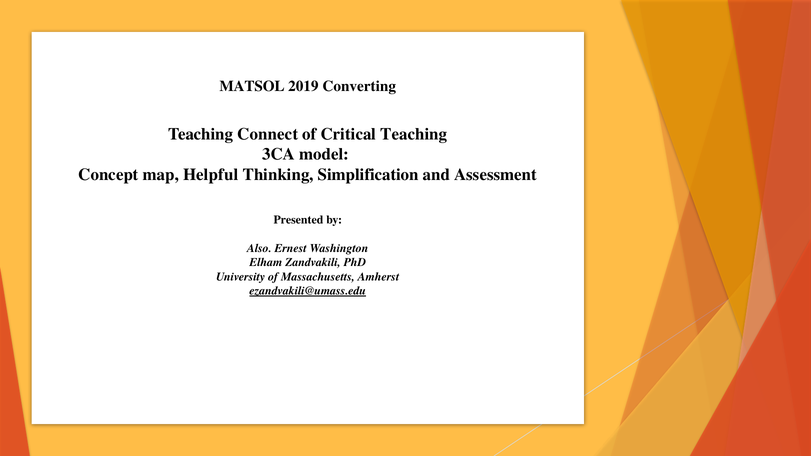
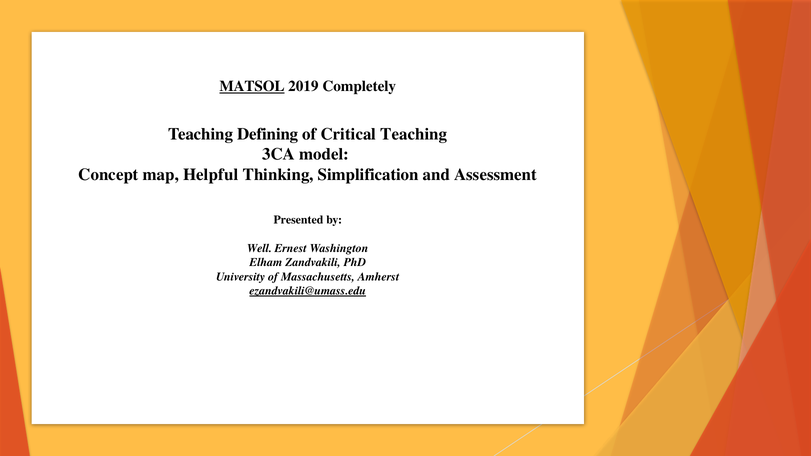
MATSOL underline: none -> present
Converting: Converting -> Completely
Connect: Connect -> Defining
Also: Also -> Well
